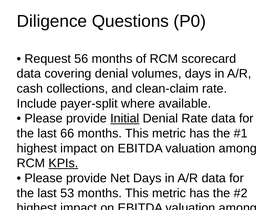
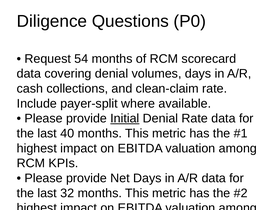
56: 56 -> 54
66: 66 -> 40
KPIs at (63, 163) underline: present -> none
53: 53 -> 32
